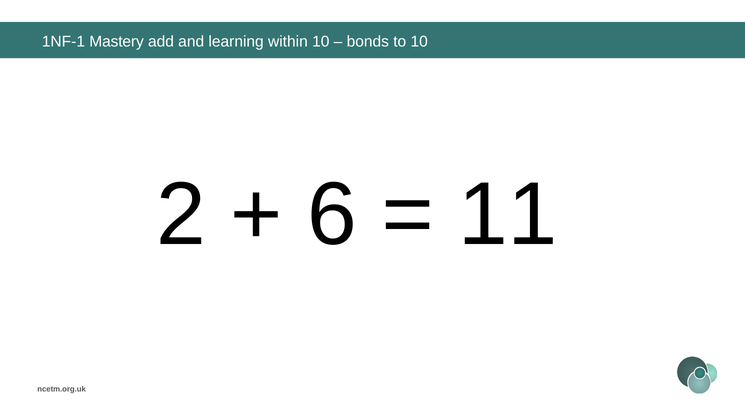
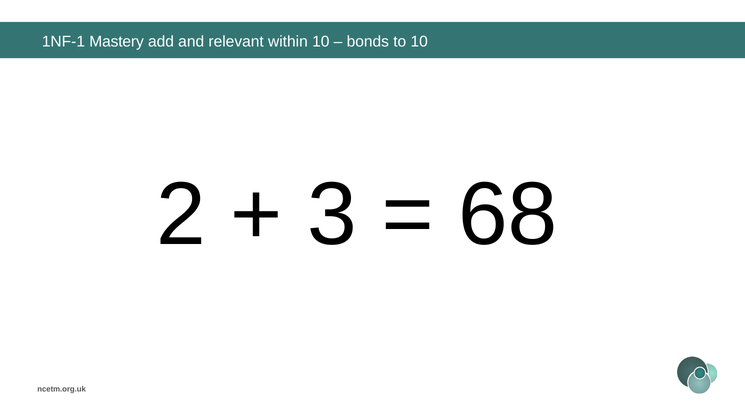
learning: learning -> relevant
6: 6 -> 3
11: 11 -> 68
